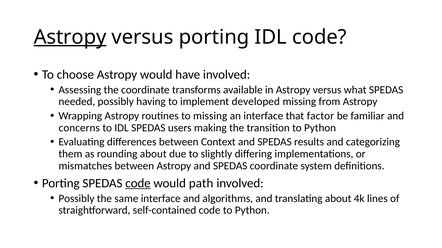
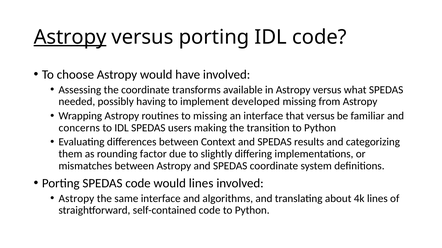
that factor: factor -> versus
rounding about: about -> factor
code at (138, 184) underline: present -> none
would path: path -> lines
Possibly at (76, 199): Possibly -> Astropy
